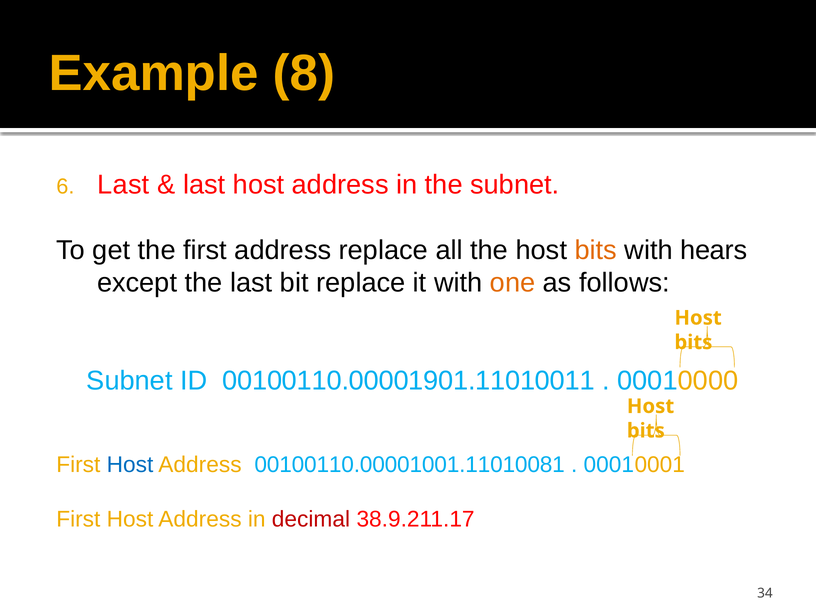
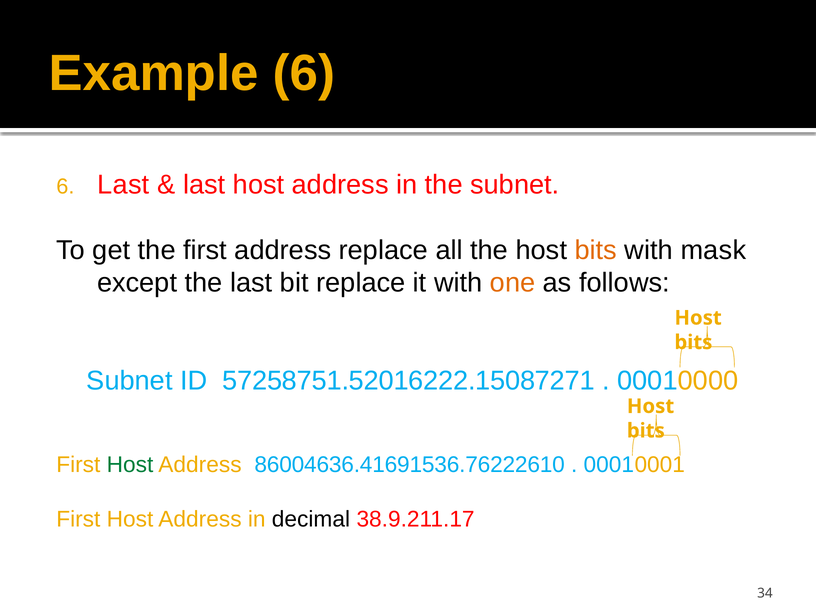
Example 8: 8 -> 6
hears: hears -> mask
00100110.00001901.11010011: 00100110.00001901.11010011 -> 57258751.52016222.15087271
Host at (130, 465) colour: blue -> green
00100110.00001001.11010081: 00100110.00001001.11010081 -> 86004636.41691536.76222610
decimal colour: red -> black
